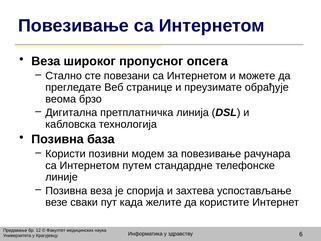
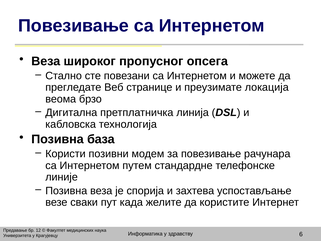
обрађује: обрађује -> локација
